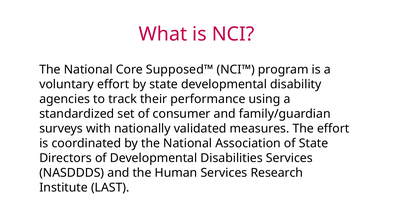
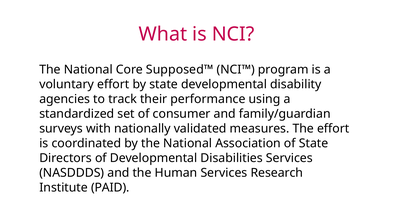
LAST: LAST -> PAID
